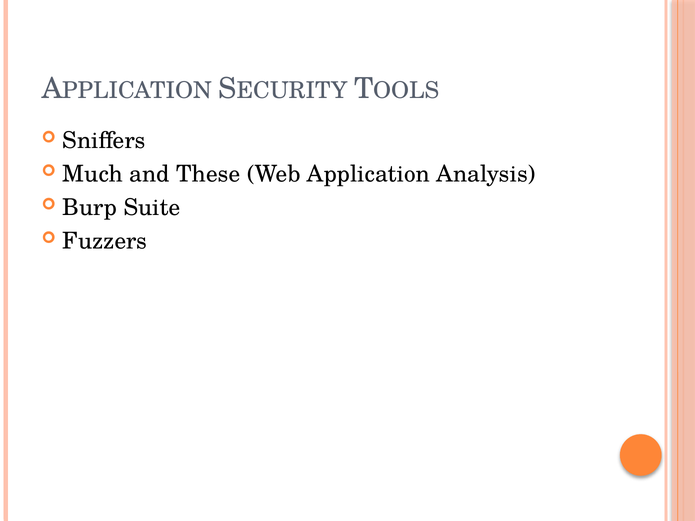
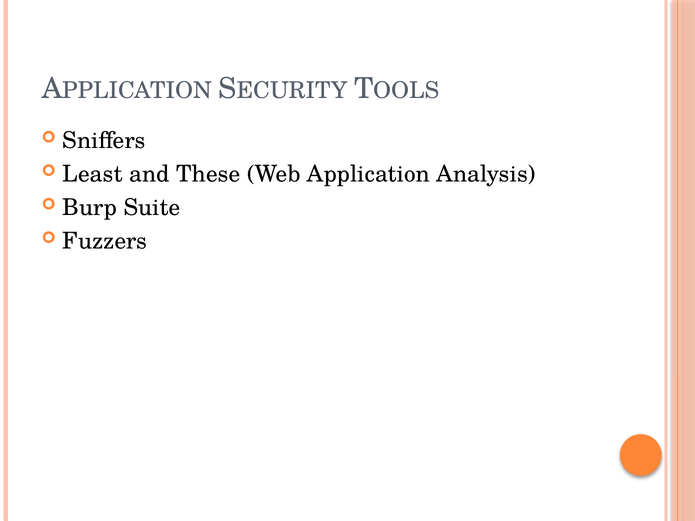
Much: Much -> Least
